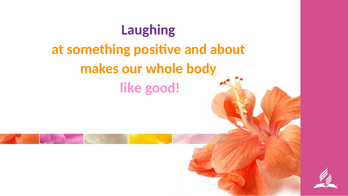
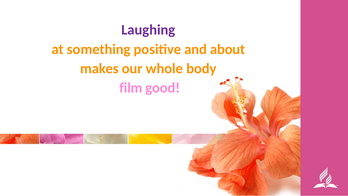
like: like -> film
